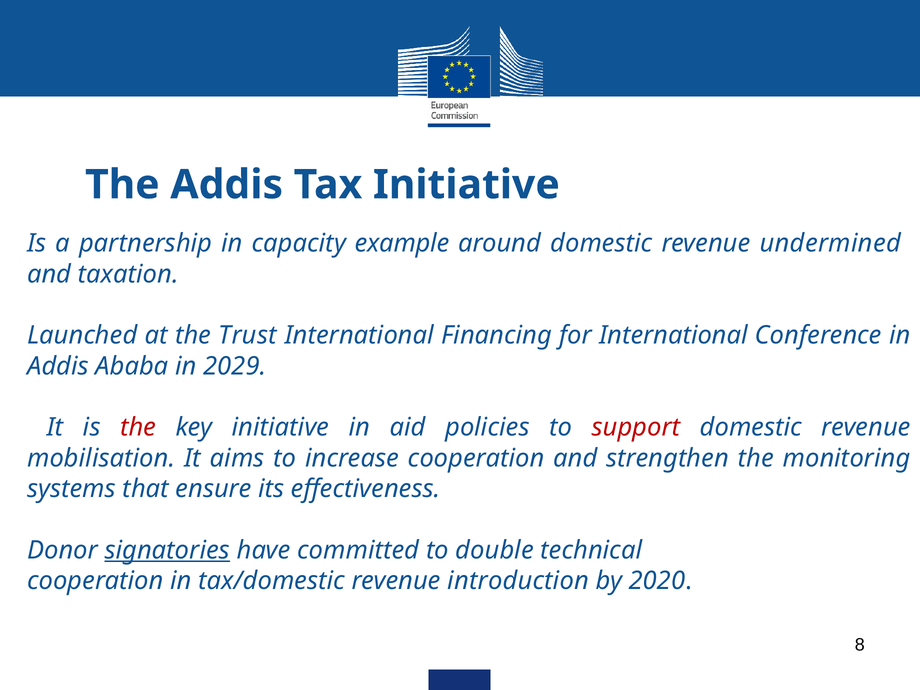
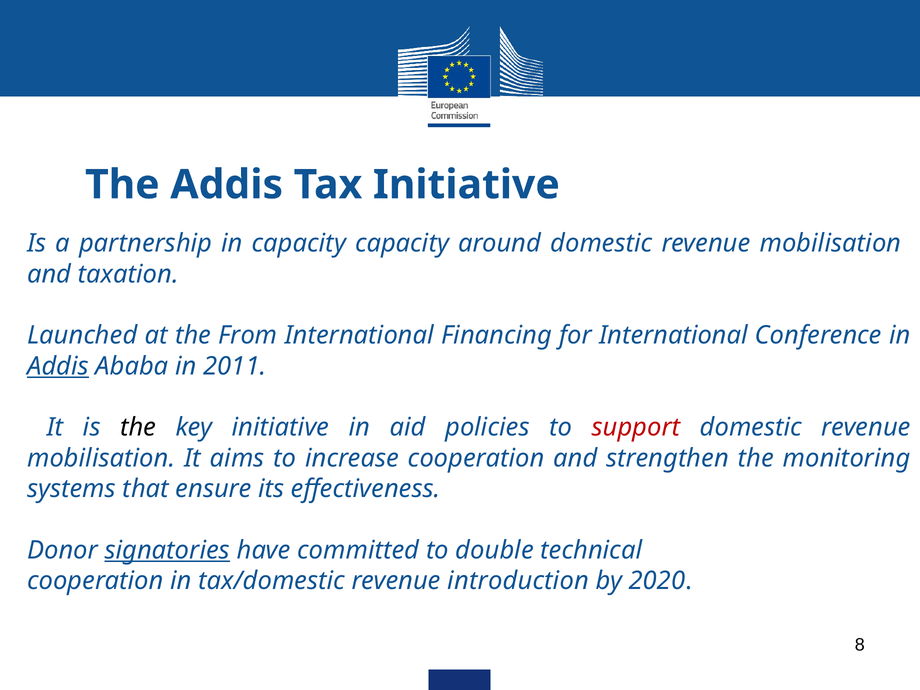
capacity example: example -> capacity
around domestic revenue undermined: undermined -> mobilisation
Trust: Trust -> From
Addis at (58, 366) underline: none -> present
2029: 2029 -> 2011
the at (138, 428) colour: red -> black
